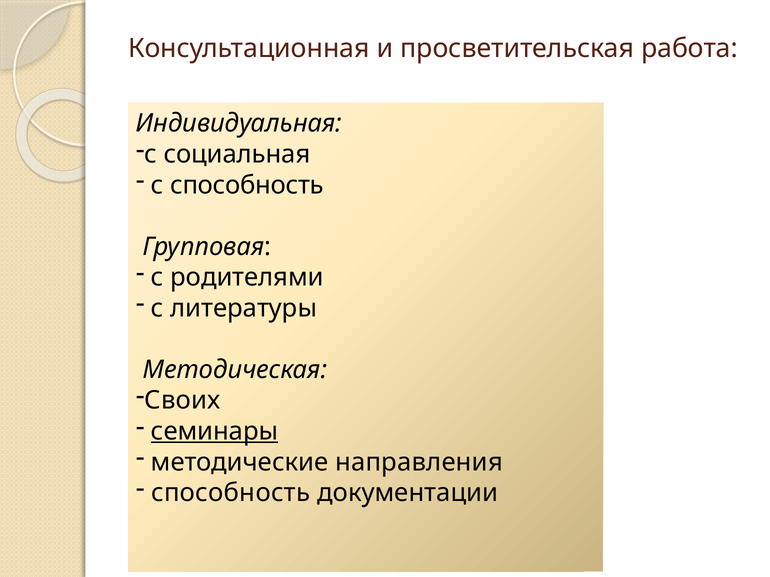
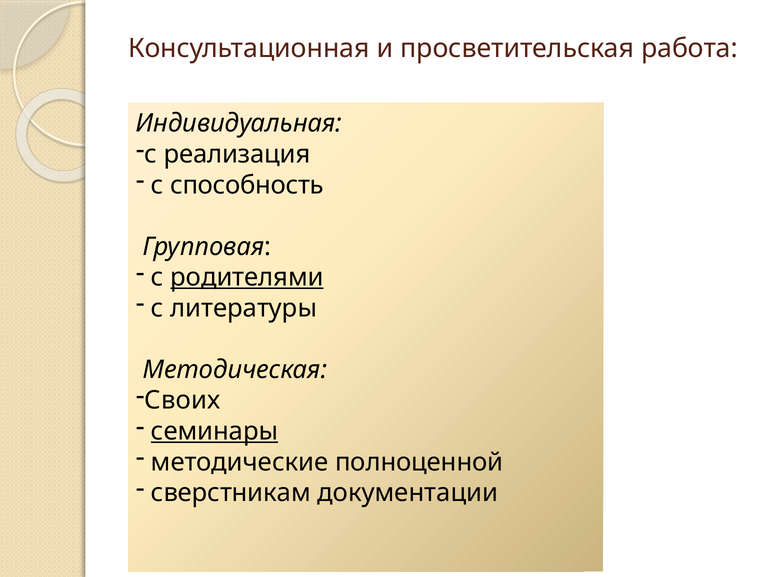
социальная: социальная -> реализация
родителями underline: none -> present
направления: направления -> полноценной
способность at (231, 493): способность -> сверстникам
